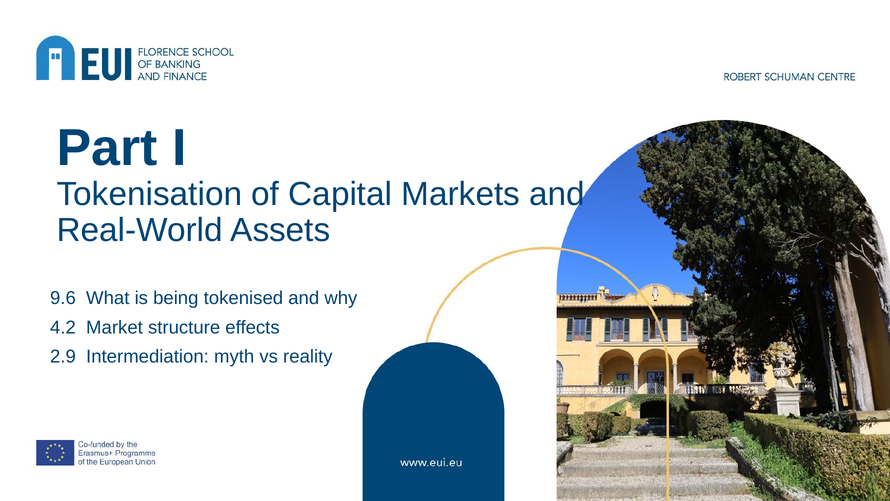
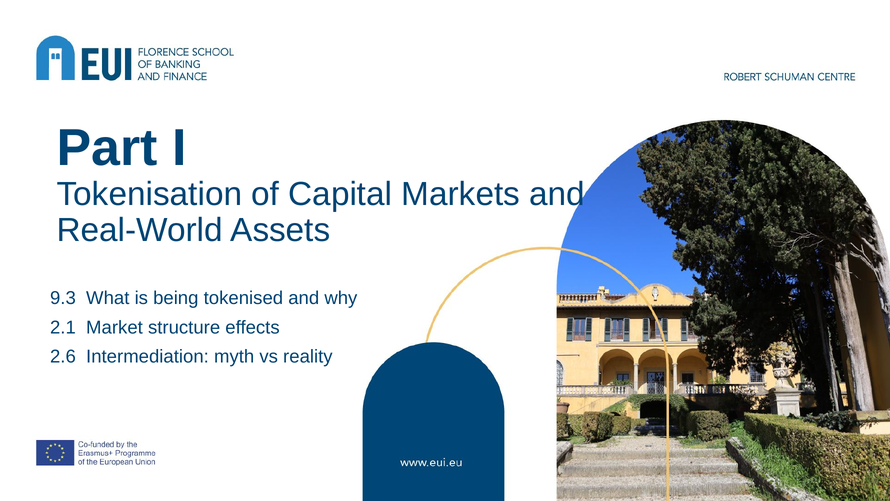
9.6: 9.6 -> 9.3
4.2: 4.2 -> 2.1
2.9: 2.9 -> 2.6
